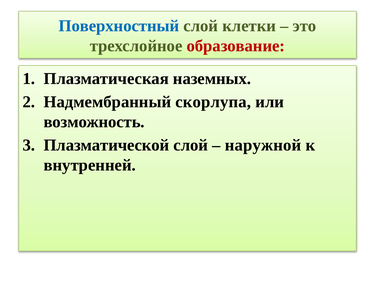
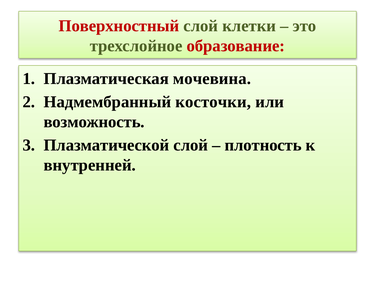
Поверхностный colour: blue -> red
наземных: наземных -> мочевина
скорлупа: скорлупа -> косточки
наружной: наружной -> плотность
